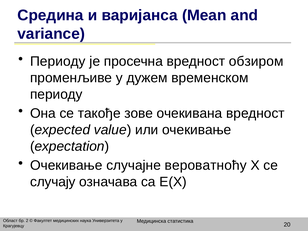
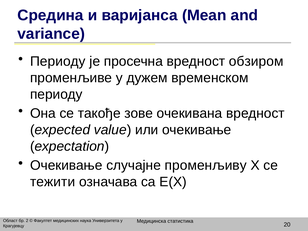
вероватноћу: вероватноћу -> променљиву
случају: случају -> тежити
